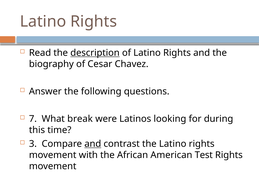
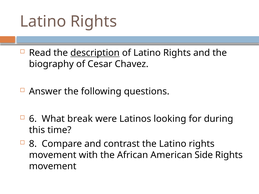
7: 7 -> 6
3: 3 -> 8
and at (93, 144) underline: present -> none
Test: Test -> Side
